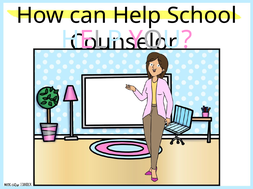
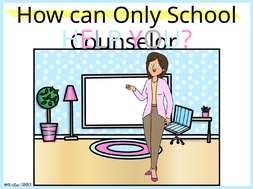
can Help: Help -> Only
